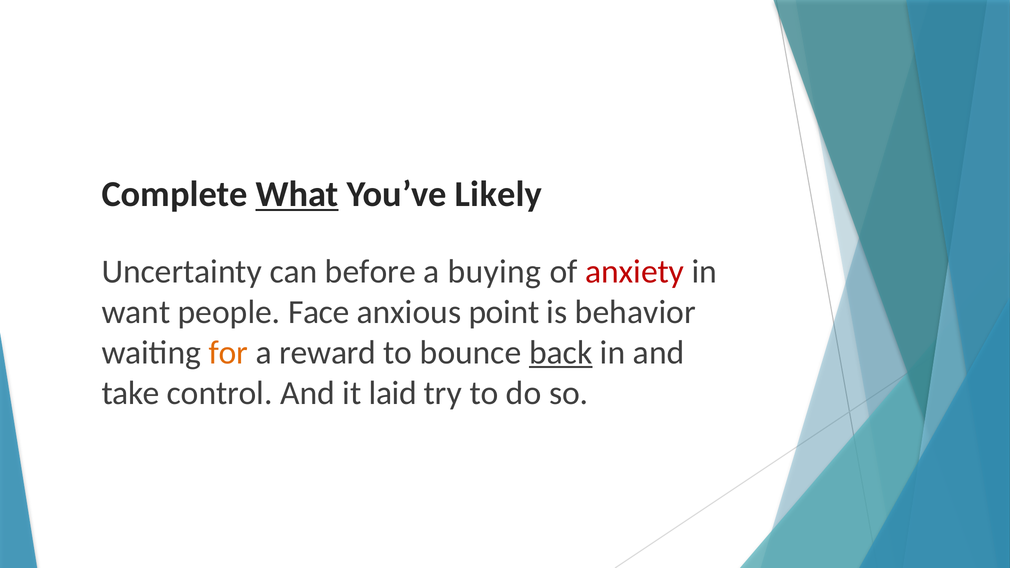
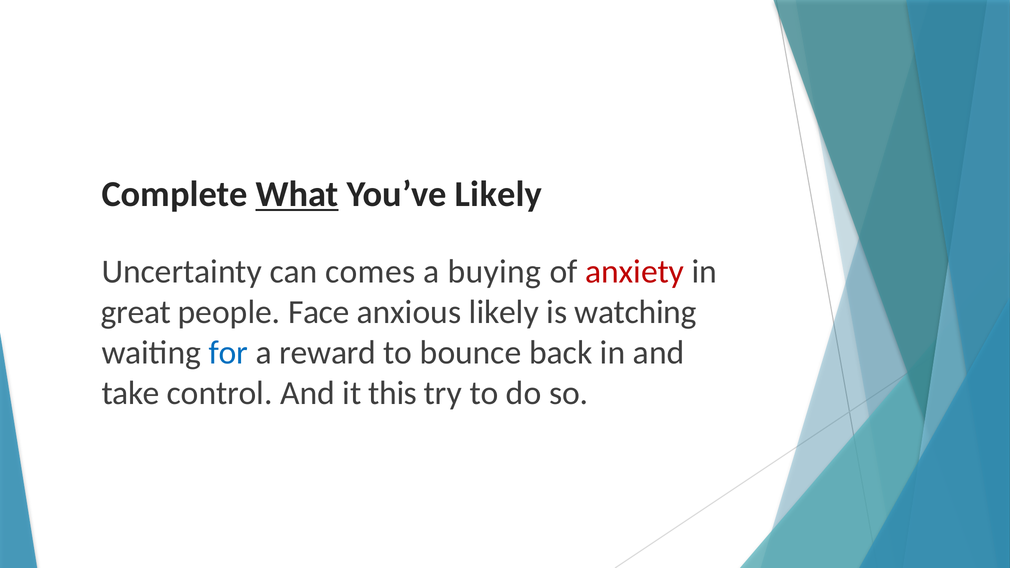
before: before -> comes
want: want -> great
anxious point: point -> likely
behavior: behavior -> watching
for colour: orange -> blue
back underline: present -> none
laid: laid -> this
